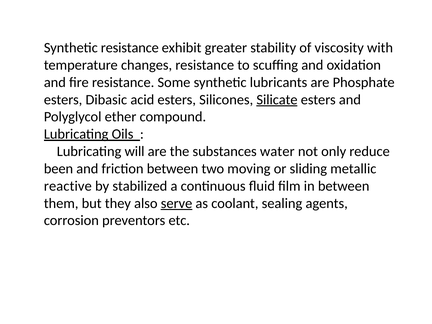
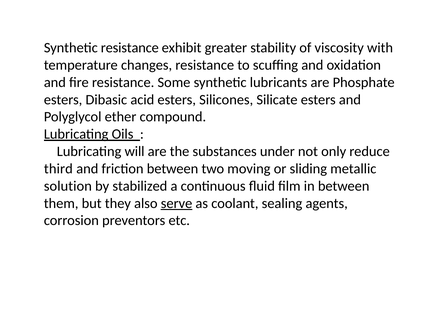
Silicate underline: present -> none
water: water -> under
been: been -> third
reactive: reactive -> solution
